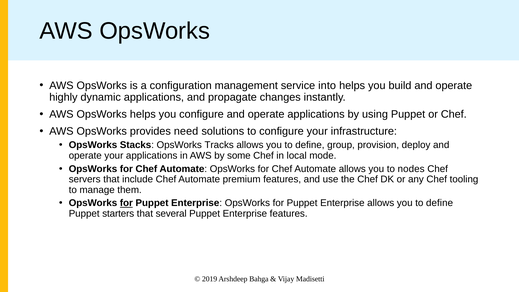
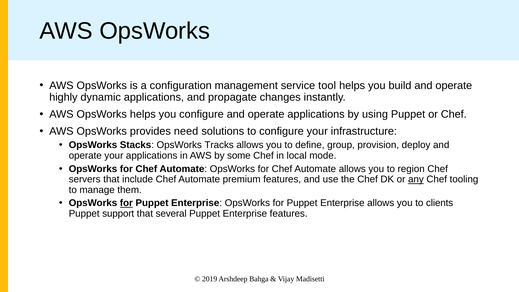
into: into -> tool
nodes: nodes -> region
any underline: none -> present
define at (440, 203): define -> clients
starters: starters -> support
